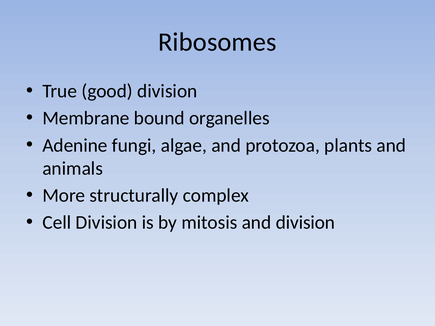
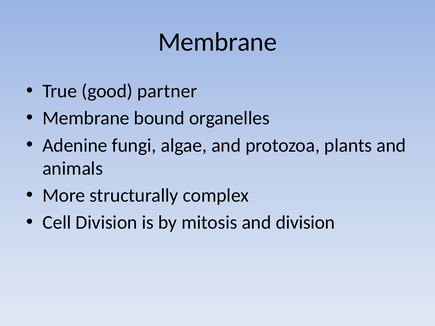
Ribosomes at (217, 42): Ribosomes -> Membrane
good division: division -> partner
